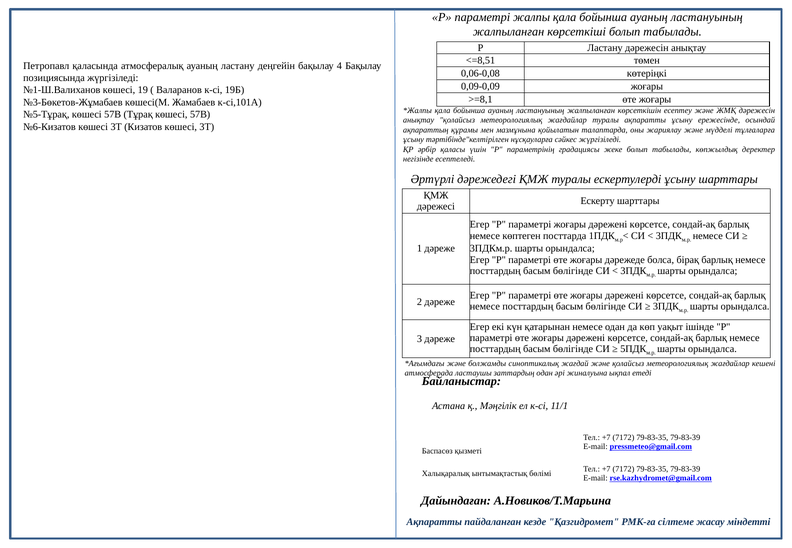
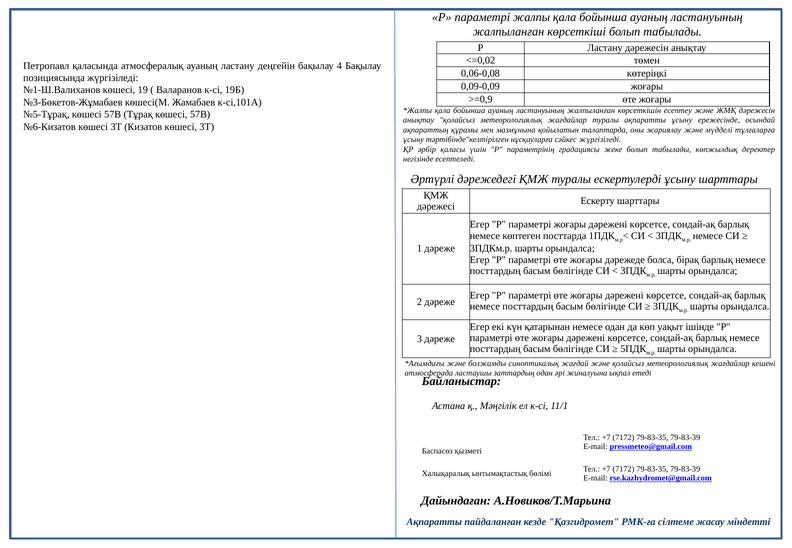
<=8,51: <=8,51 -> <=0,02
>=8,1: >=8,1 -> >=0,9
